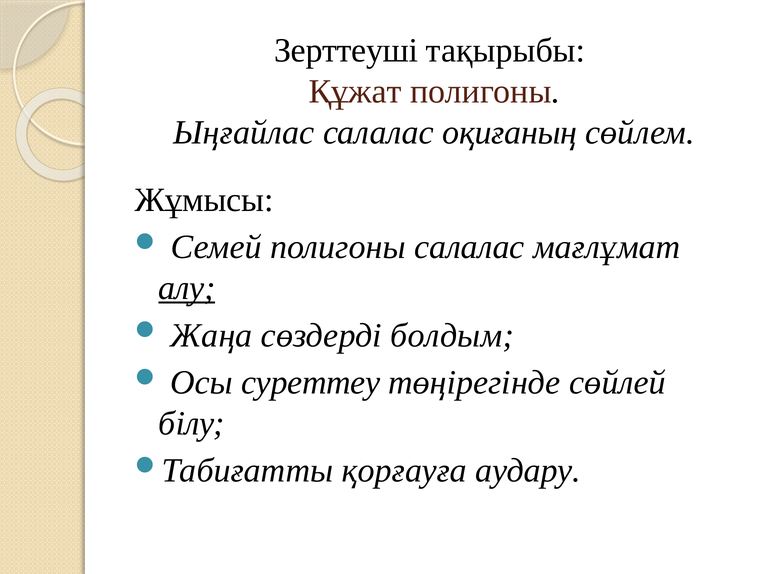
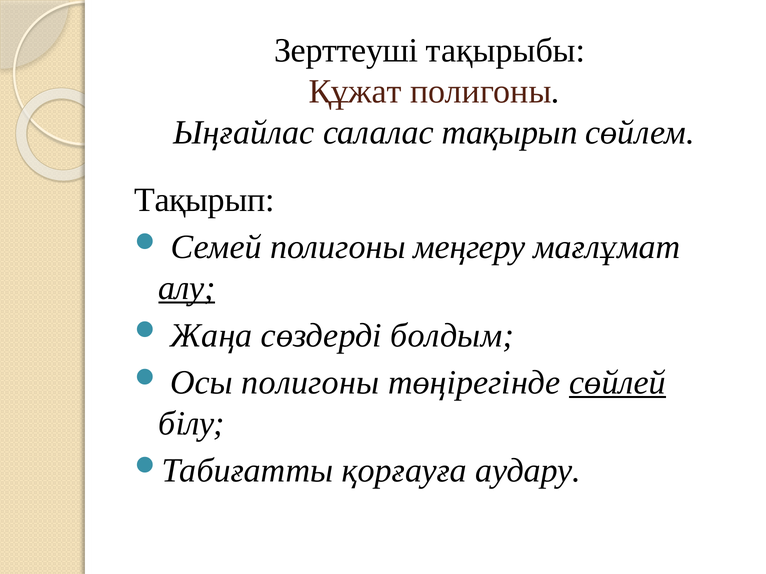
салалас оқиғаның: оқиғаның -> тақырып
Жұмысы at (204, 200): Жұмысы -> Тақырып
полигоны салалас: салалас -> меңгеру
Осы суреттеу: суреттеу -> полигоны
сөйлей underline: none -> present
